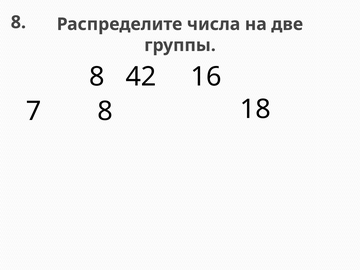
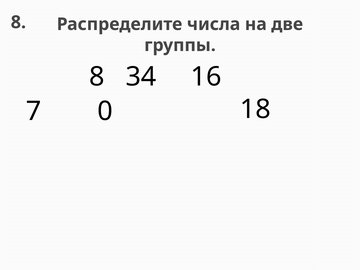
42: 42 -> 34
7 8: 8 -> 0
